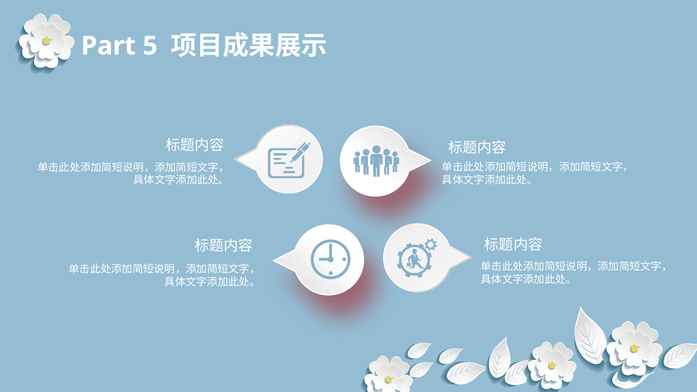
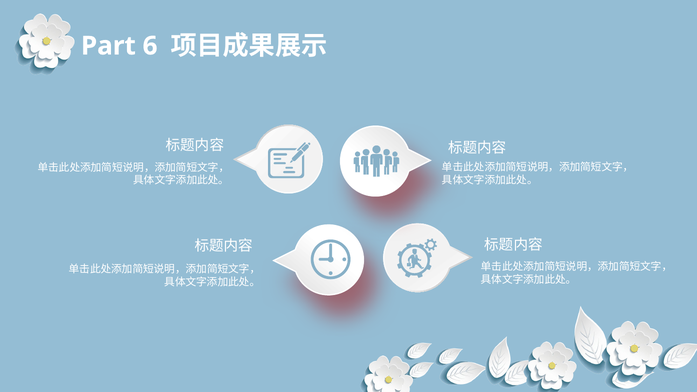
5: 5 -> 6
